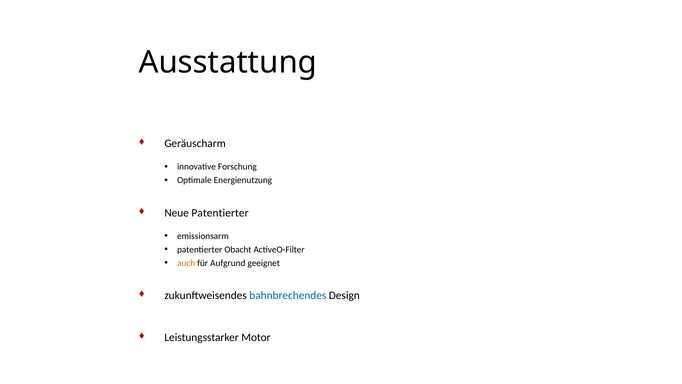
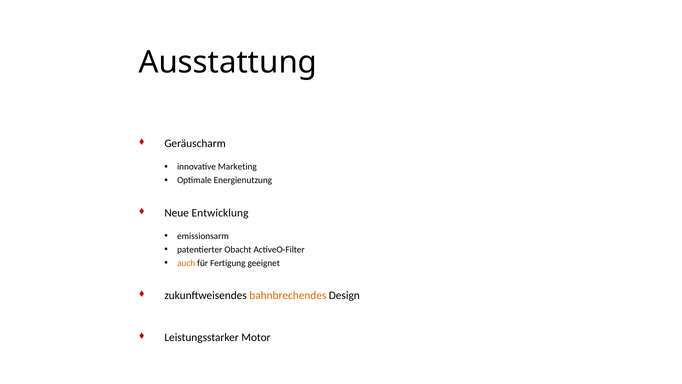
Forschung: Forschung -> Marketing
Neue Patentierter: Patentierter -> Entwicklung
Aufgrund: Aufgrund -> Fertigung
bahnbrechendes colour: blue -> orange
